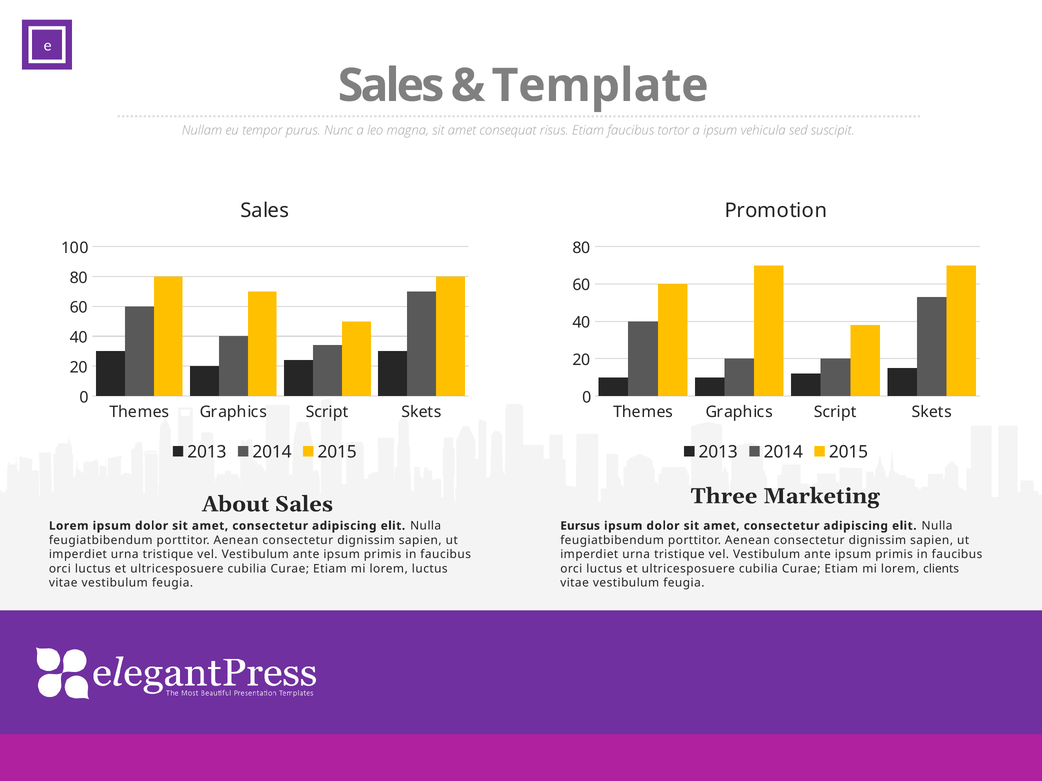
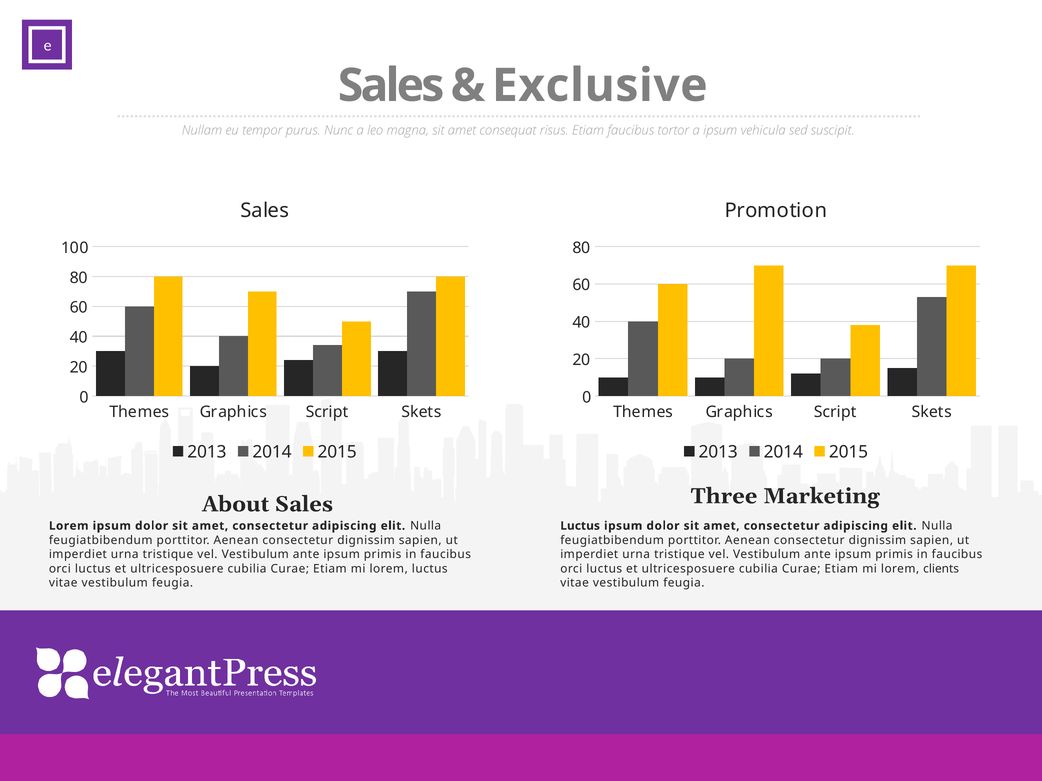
Template: Template -> Exclusive
Eursus at (580, 526): Eursus -> Luctus
